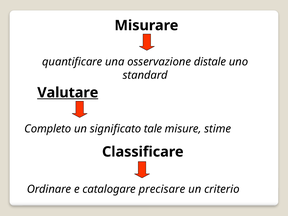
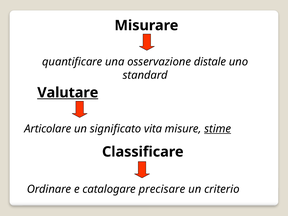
Completo: Completo -> Articolare
tale: tale -> vita
stime underline: none -> present
